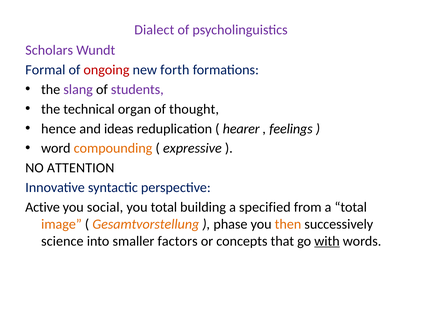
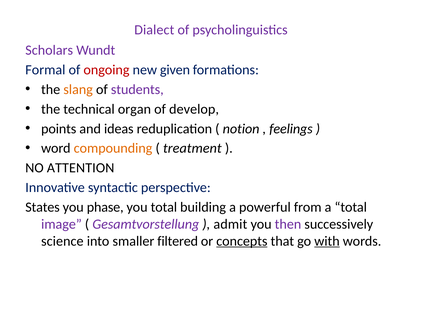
forth: forth -> given
slang colour: purple -> orange
thought: thought -> develop
hence: hence -> points
hearer: hearer -> notion
expressive: expressive -> treatment
Active: Active -> States
social: social -> phase
specified: specified -> powerful
image colour: orange -> purple
Gesamtvorstellung colour: orange -> purple
phase: phase -> admit
then colour: orange -> purple
factors: factors -> filtered
concepts underline: none -> present
